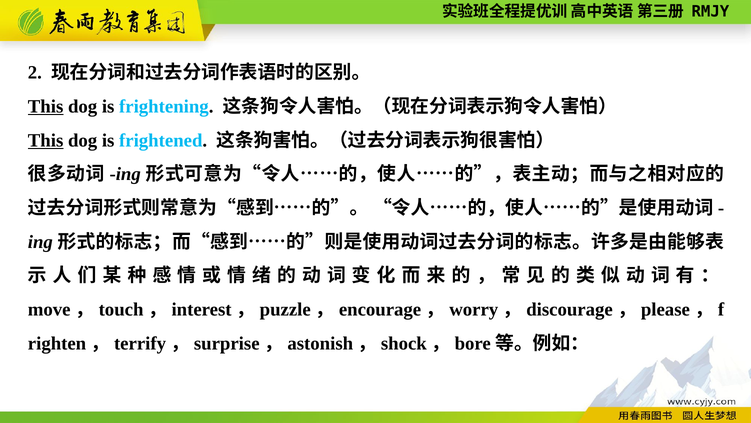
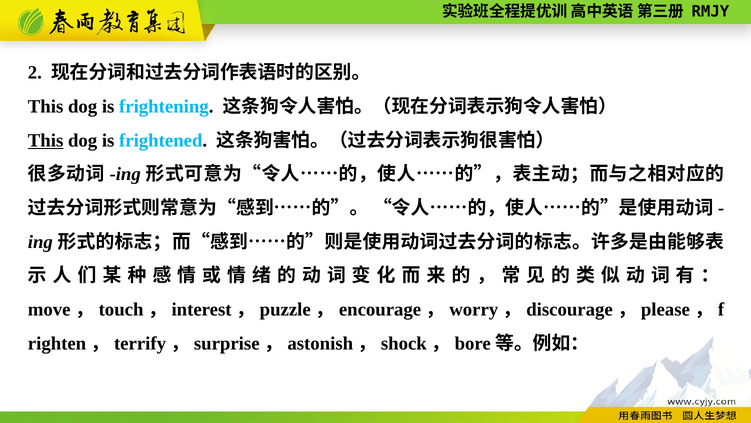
This at (46, 106) underline: present -> none
